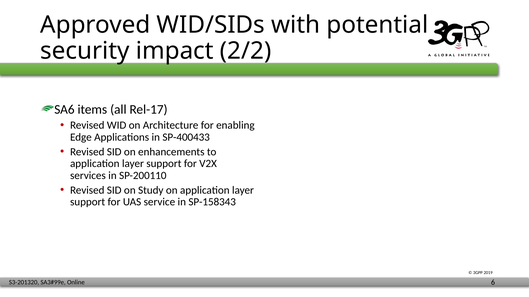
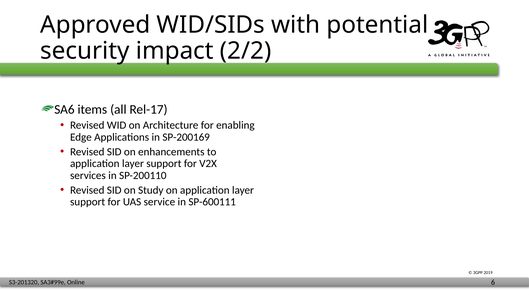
SP-400433: SP-400433 -> SP-200169
SP-158343: SP-158343 -> SP-600111
